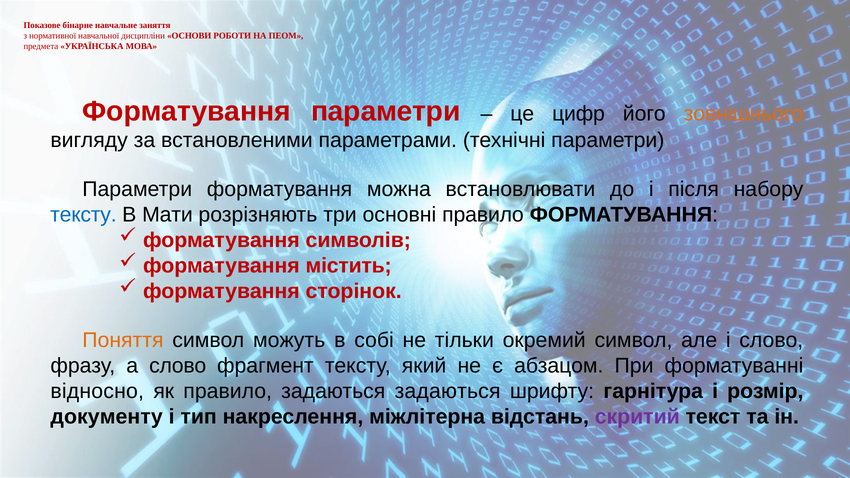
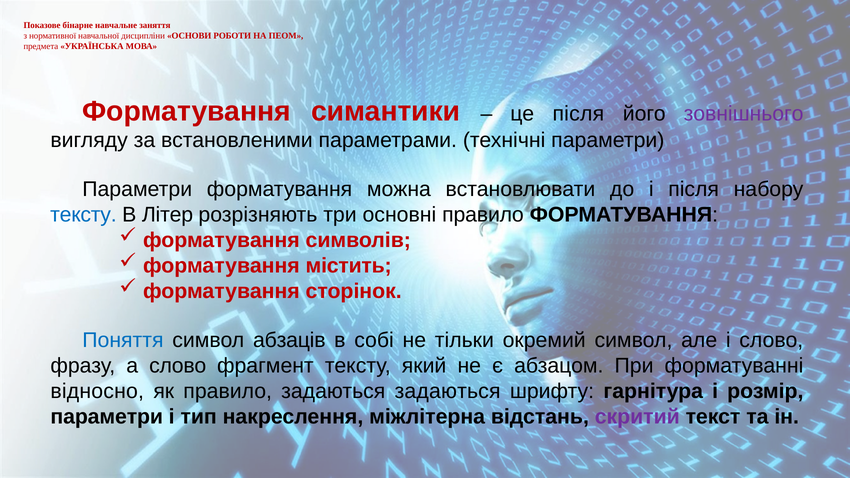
Форматування параметри: параметри -> симантики
це цифр: цифр -> після
зовнішнього colour: orange -> purple
Мати: Мати -> Літер
Поняття colour: orange -> blue
можуть: можуть -> абзаців
документу at (107, 417): документу -> параметри
